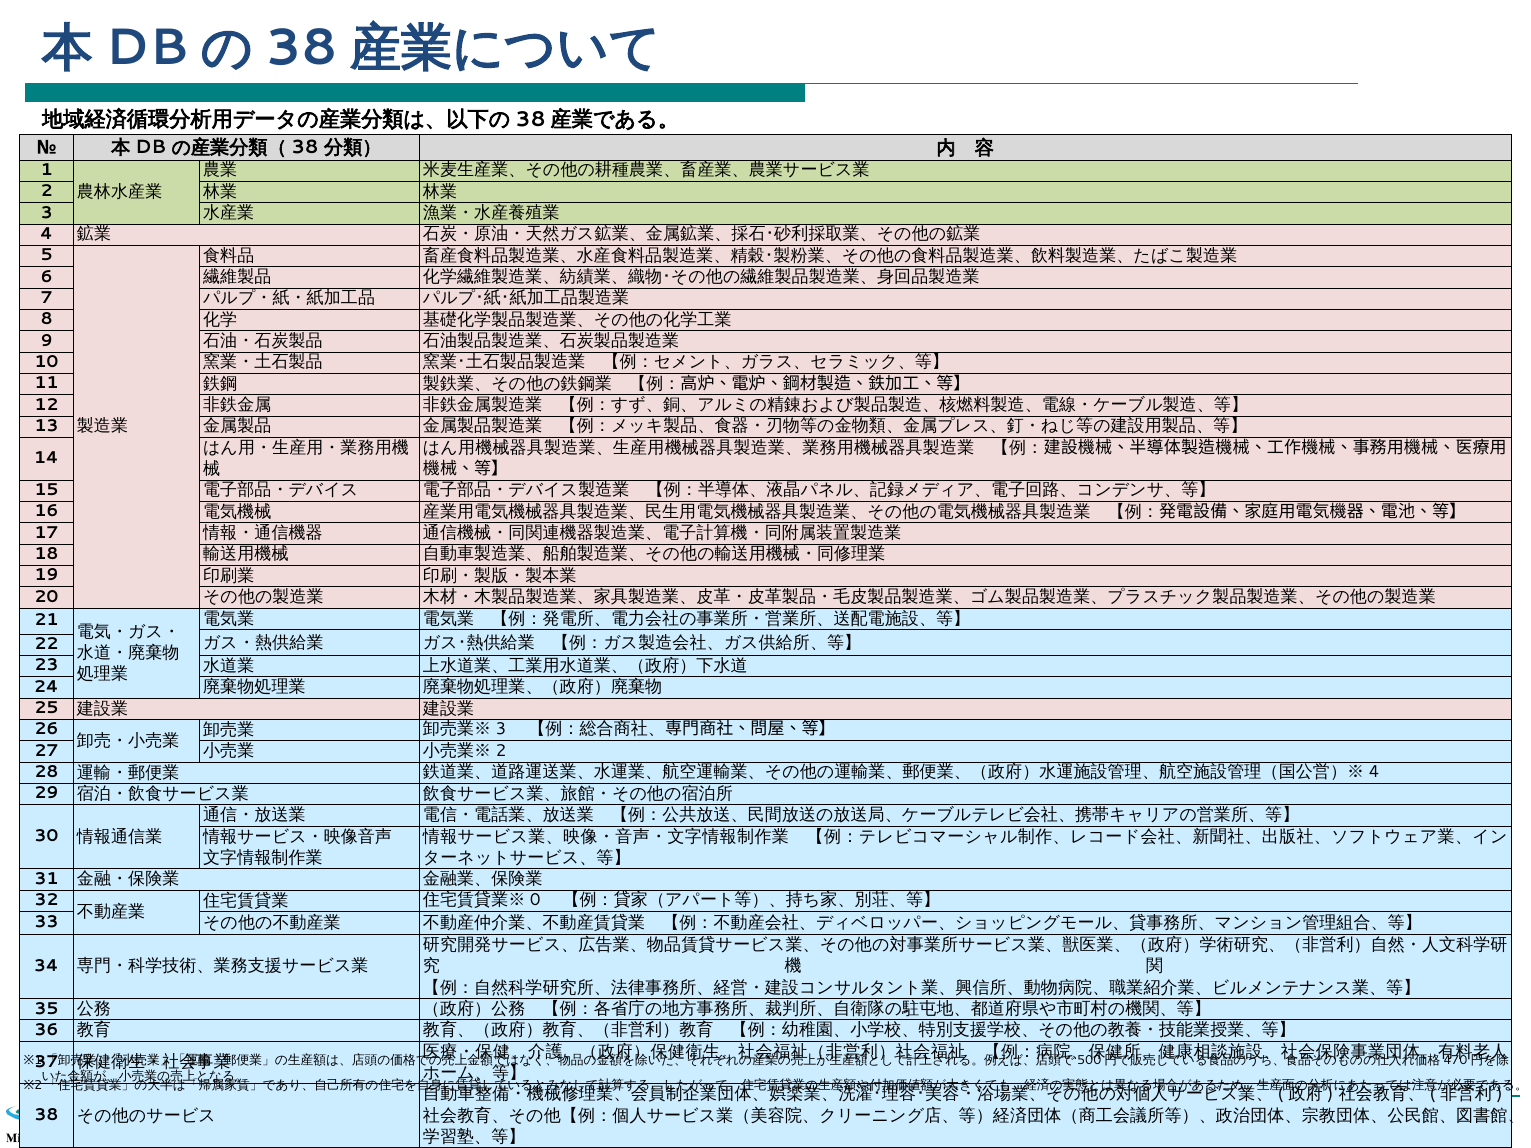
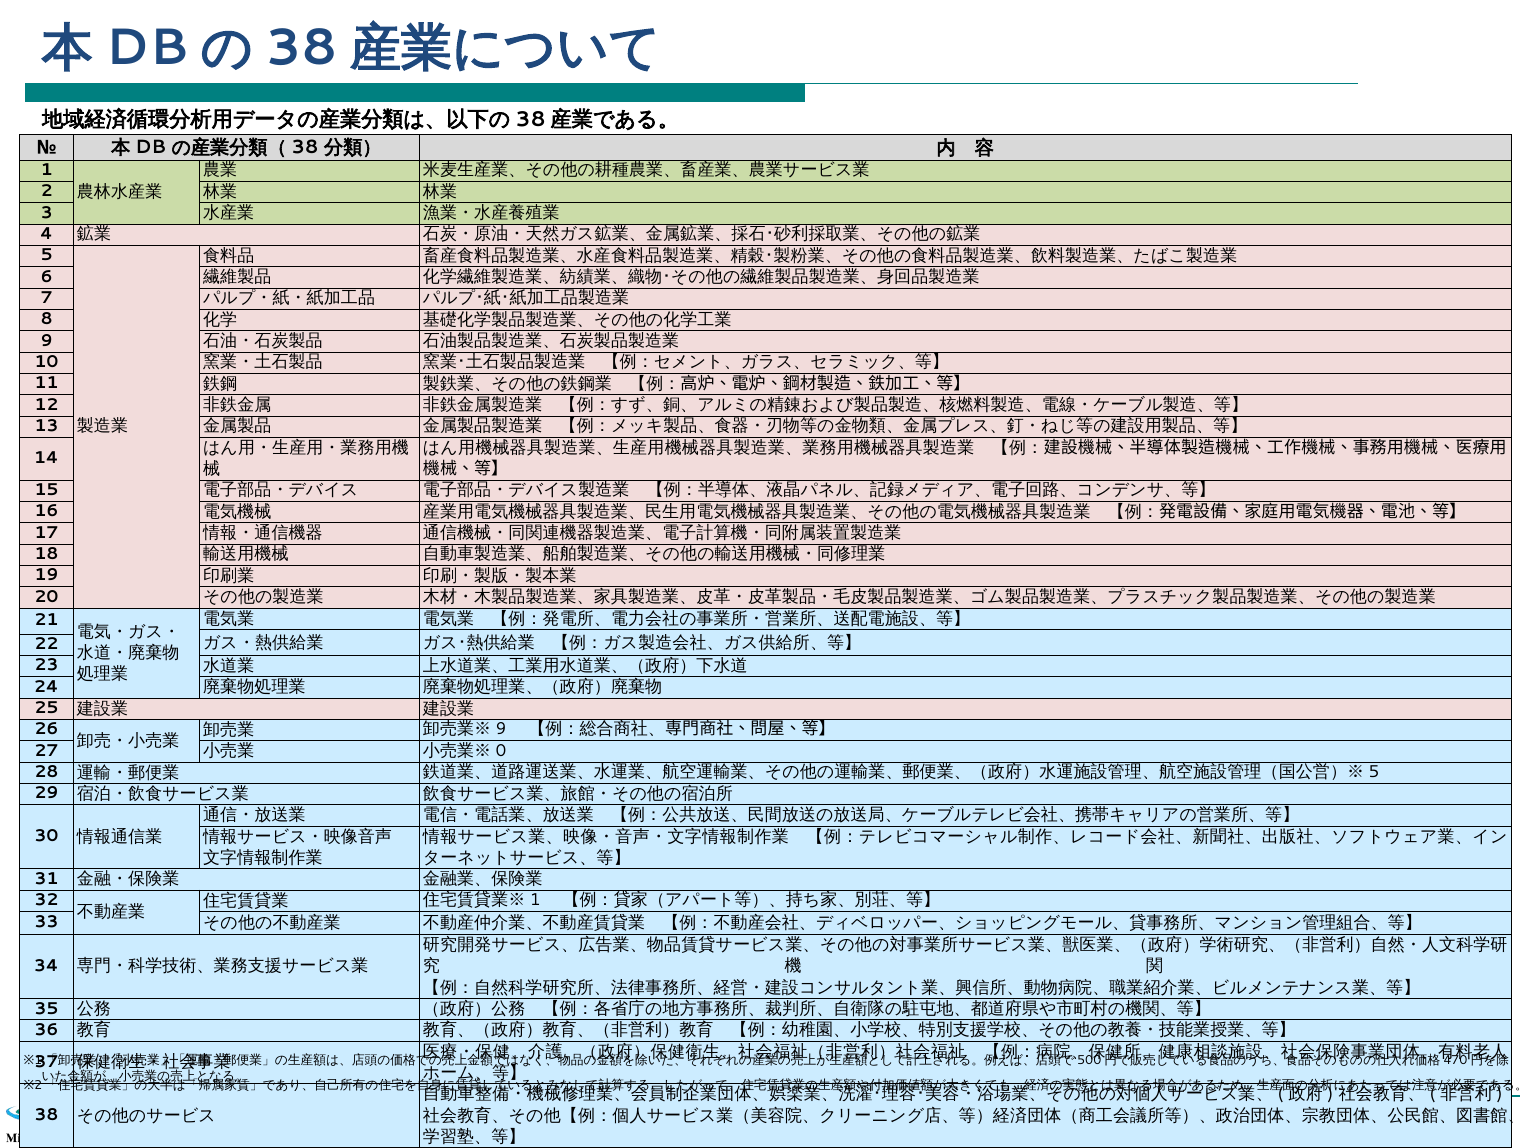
3 at (501, 730): 3 -> 9
2 at (501, 751): 2 -> 0
4 at (1374, 772): 4 -> 5
0 at (535, 900): 0 -> 1
